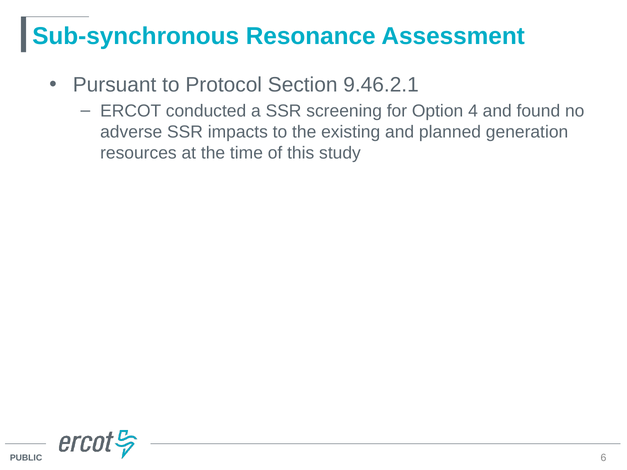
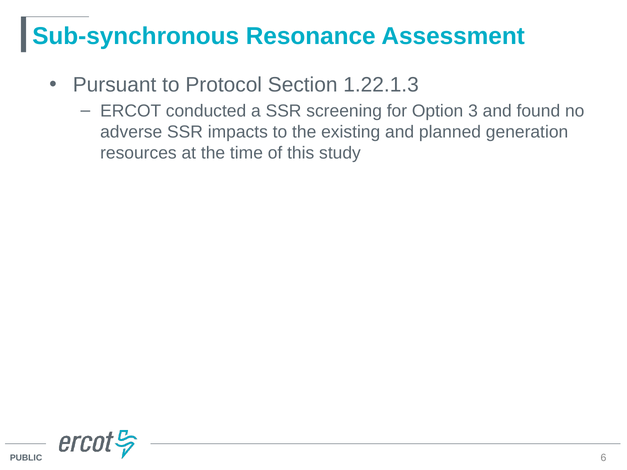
9.46.2.1: 9.46.2.1 -> 1.22.1.3
4: 4 -> 3
